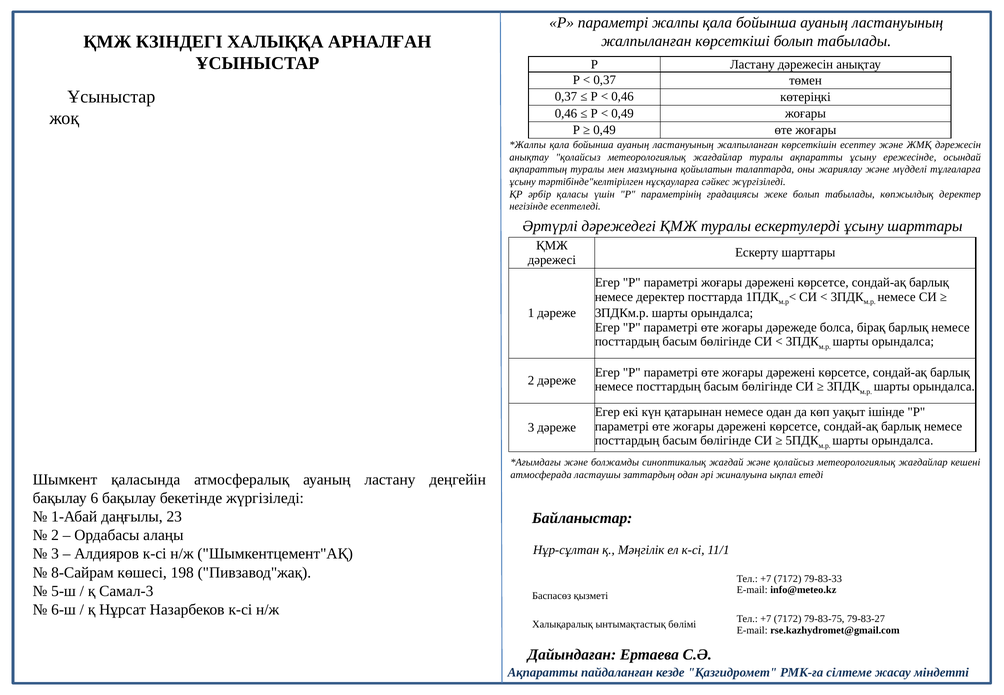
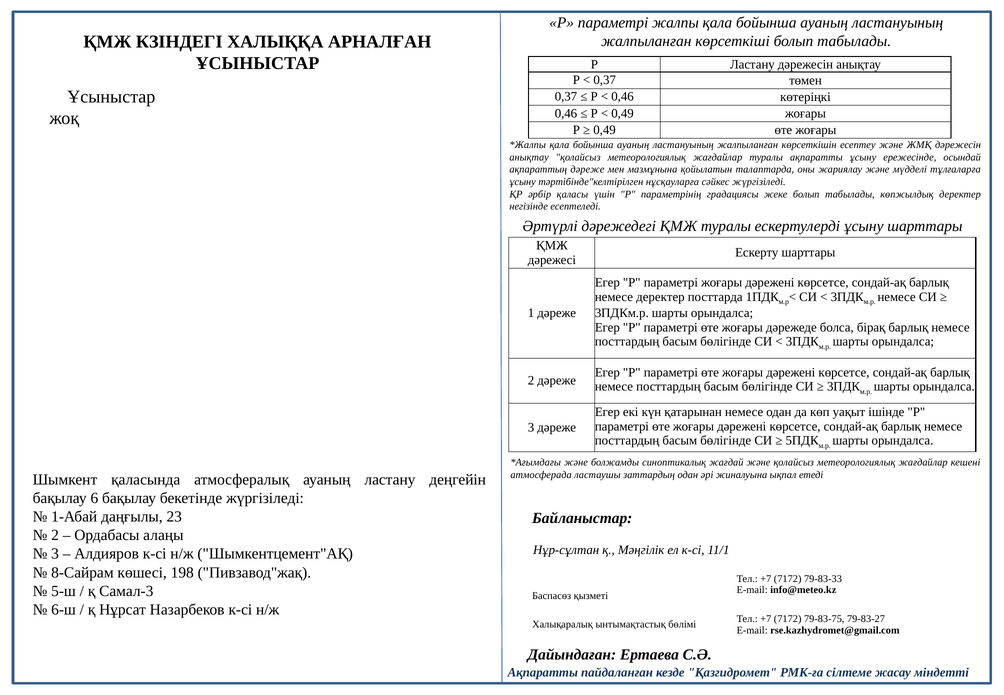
ақпараттың туралы: туралы -> дәреже
